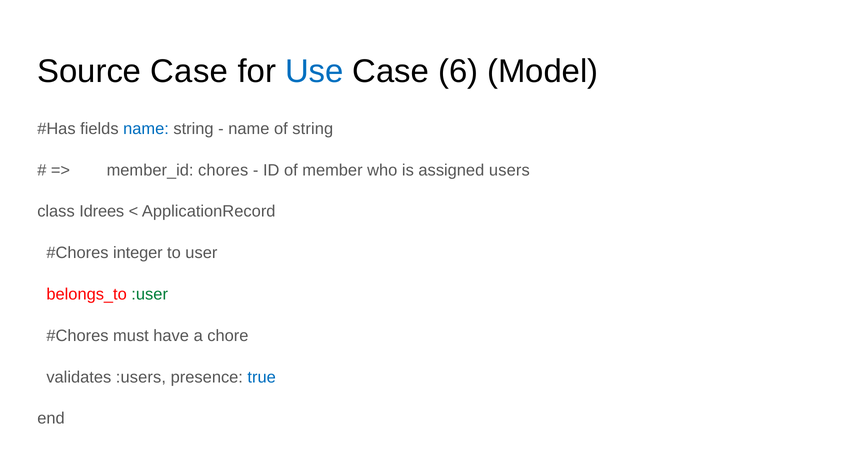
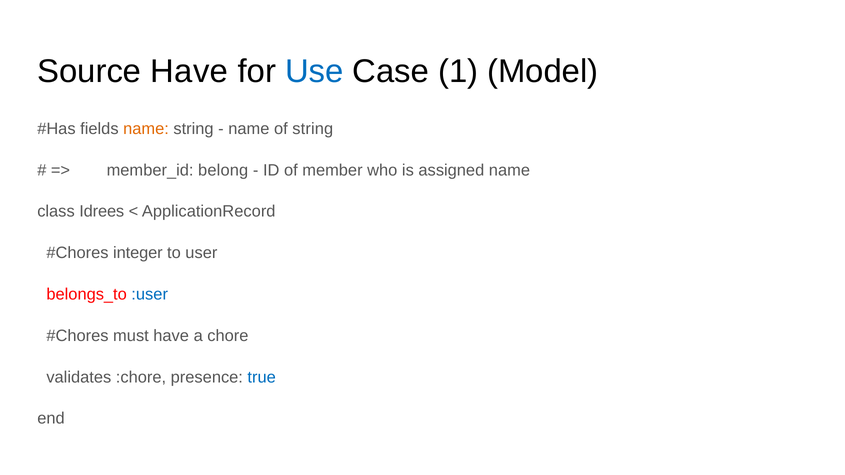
Source Case: Case -> Have
6: 6 -> 1
name at (146, 129) colour: blue -> orange
chores: chores -> belong
assigned users: users -> name
:user colour: green -> blue
:users: :users -> :chore
